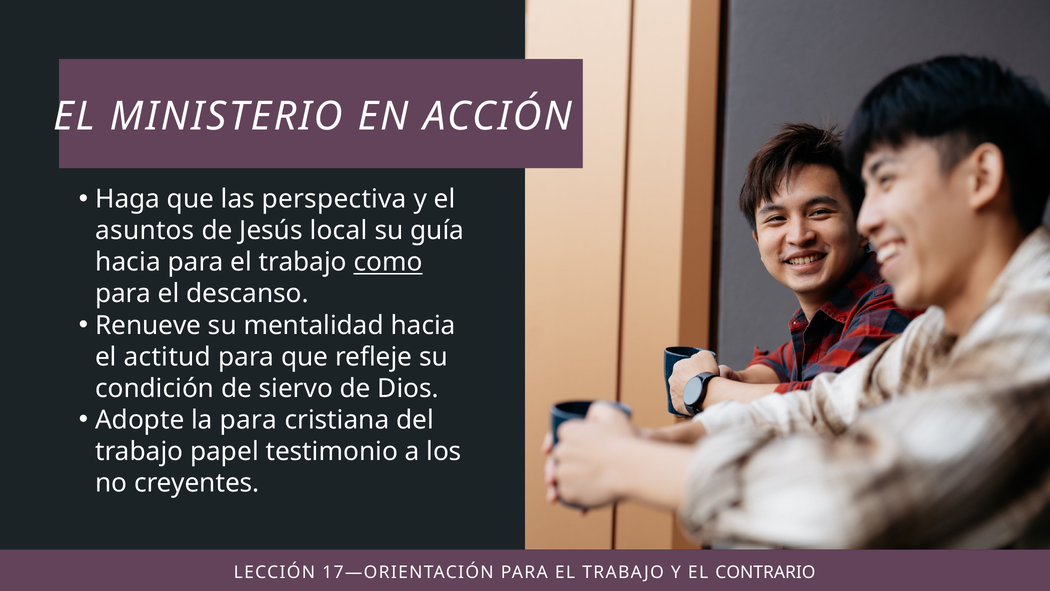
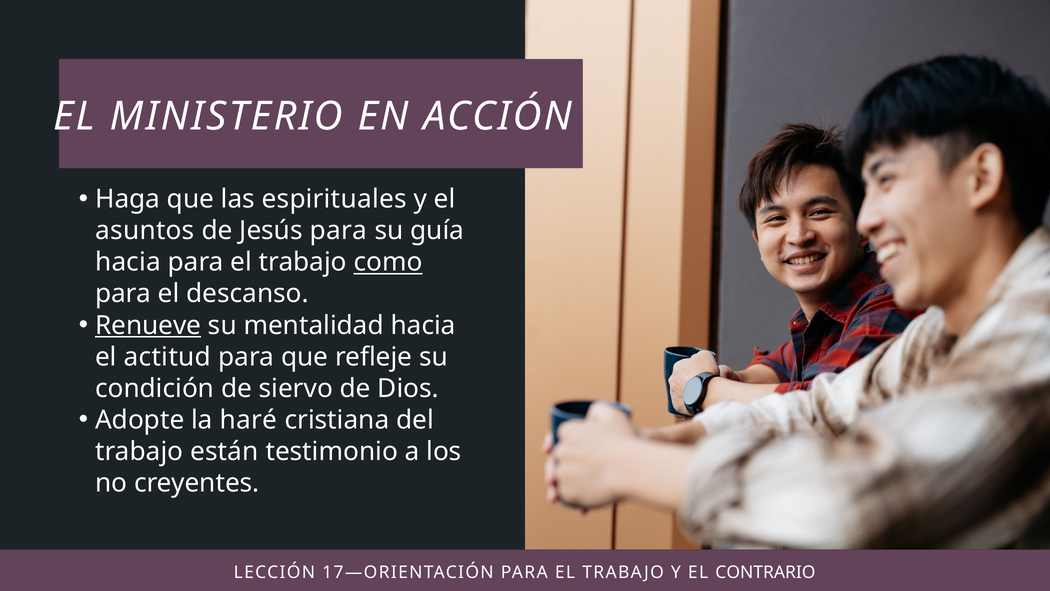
perspectiva: perspectiva -> espirituales
Jesús local: local -> para
Renueve underline: none -> present
la para: para -> haré
papel: papel -> están
